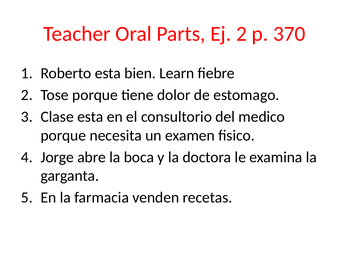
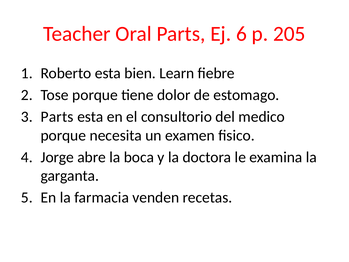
Ej 2: 2 -> 6
370: 370 -> 205
Clase at (57, 117): Clase -> Parts
